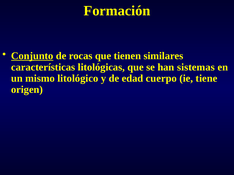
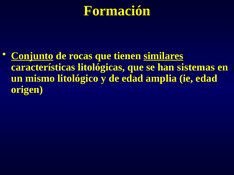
similares underline: none -> present
cuerpo: cuerpo -> amplia
ie tiene: tiene -> edad
